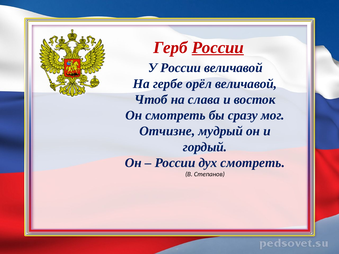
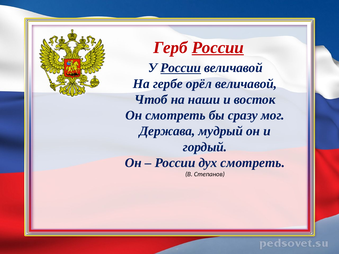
России at (181, 68) underline: none -> present
слава: слава -> наши
Отчизне: Отчизне -> Держава
